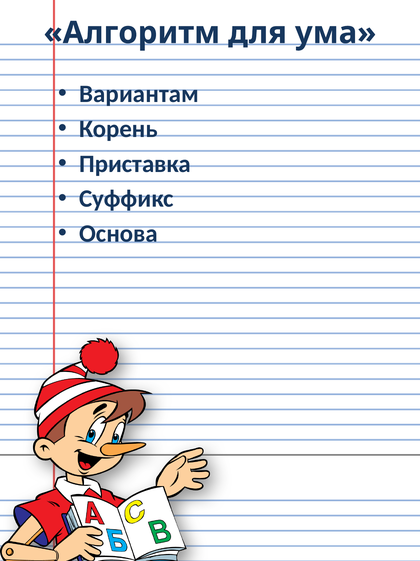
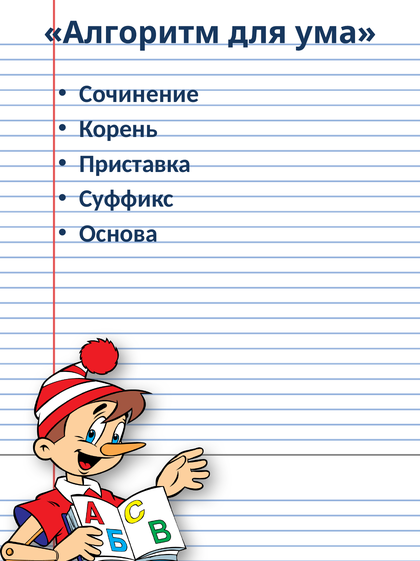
Вариантам: Вариантам -> Сочинение
